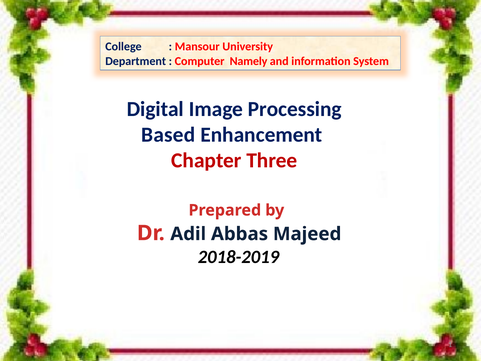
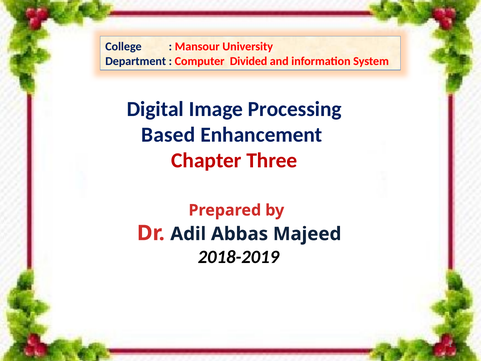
Namely: Namely -> Divided
